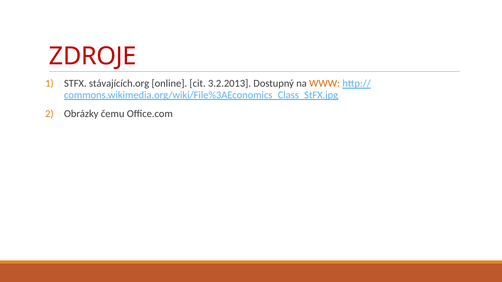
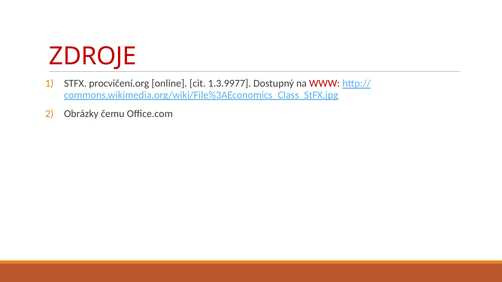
stávajících.org: stávajících.org -> procvičení.org
3.2.2013: 3.2.2013 -> 1.3.9977
WWW colour: orange -> red
